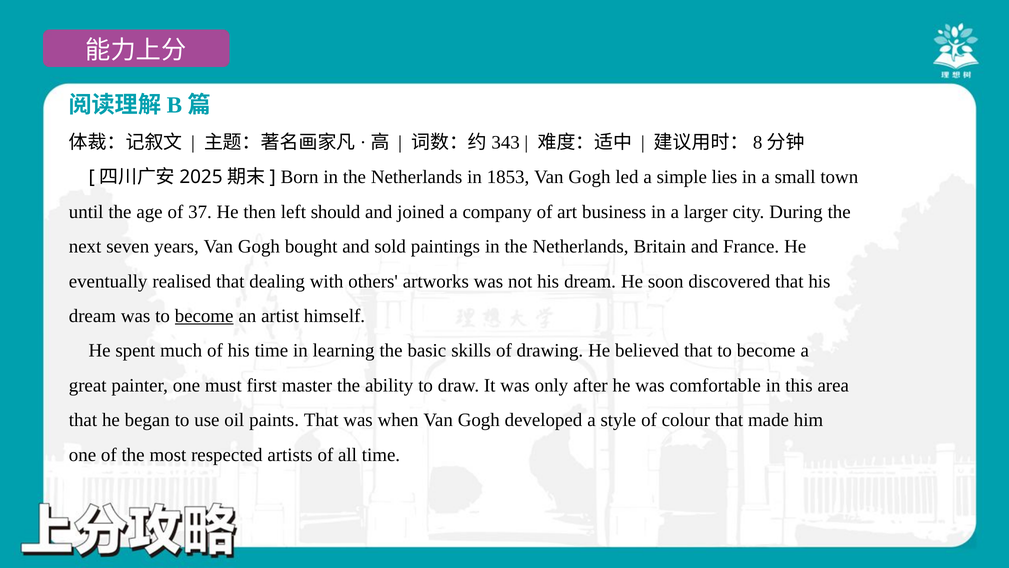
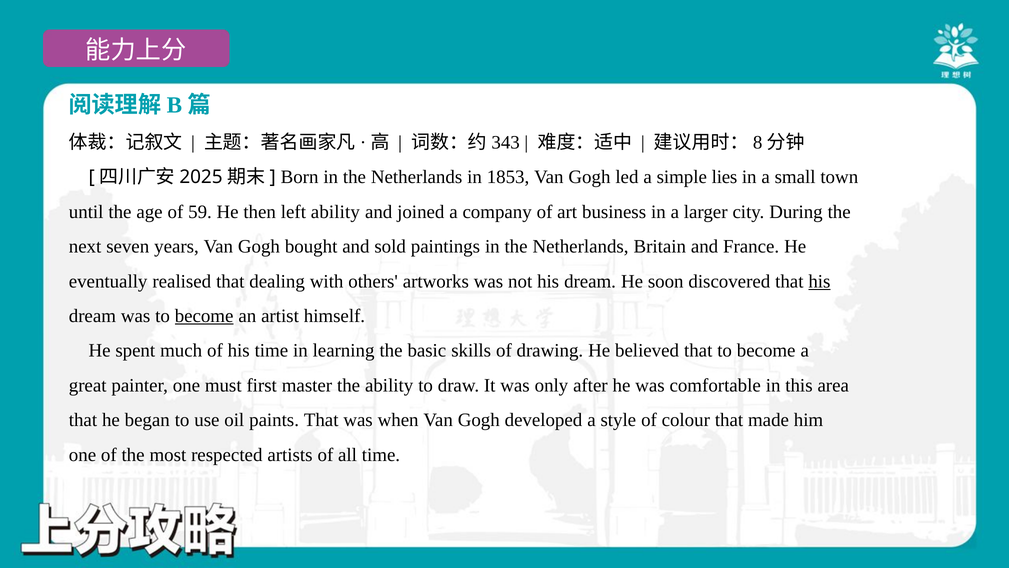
37: 37 -> 59
left should: should -> ability
his at (819, 281) underline: none -> present
